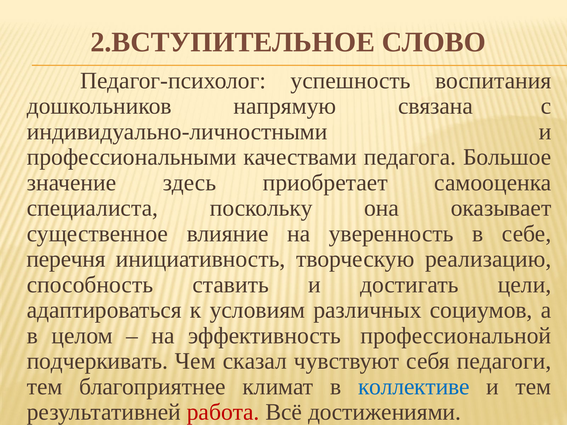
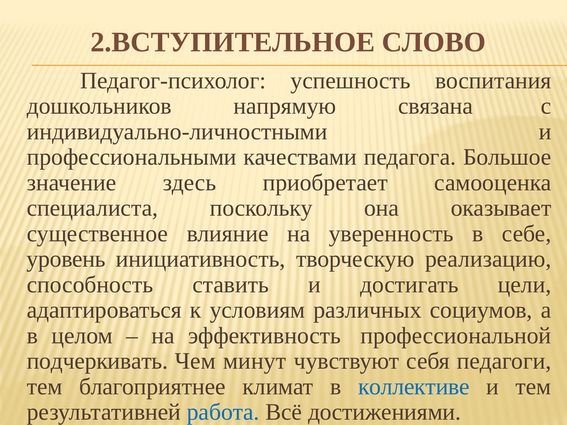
перечня: перечня -> уровень
сказал: сказал -> минут
работа colour: red -> blue
